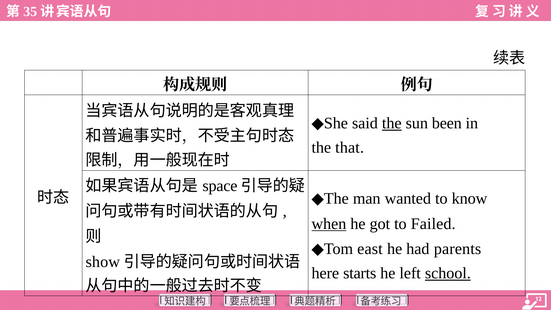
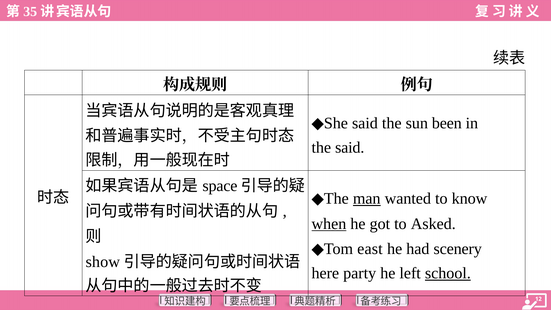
the at (392, 123) underline: present -> none
the that: that -> said
man underline: none -> present
Failed: Failed -> Asked
parents: parents -> scenery
starts: starts -> party
